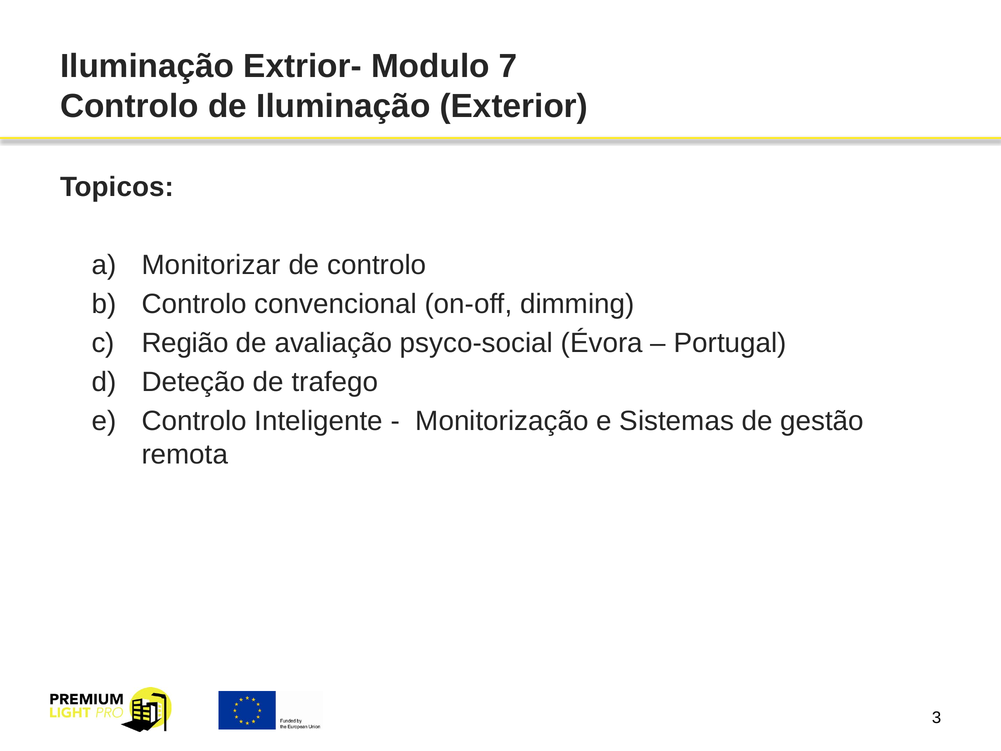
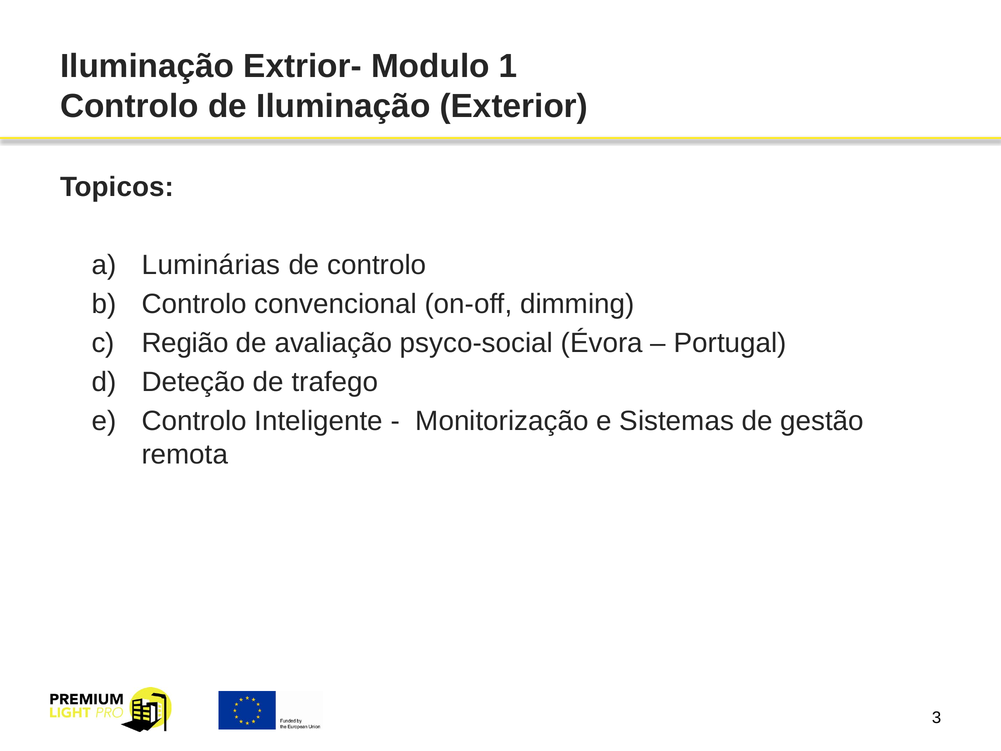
7: 7 -> 1
Monitorizar: Monitorizar -> Luminárias
